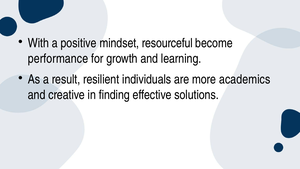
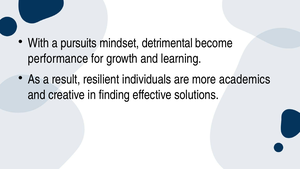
positive: positive -> pursuits
resourceful: resourceful -> detrimental
